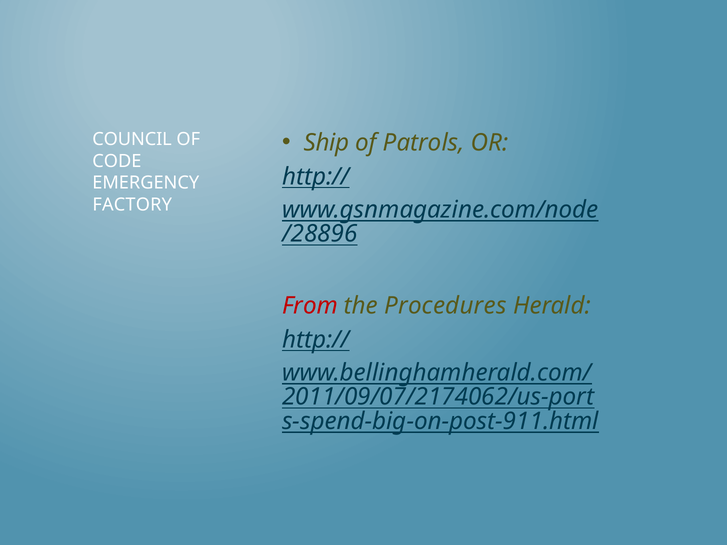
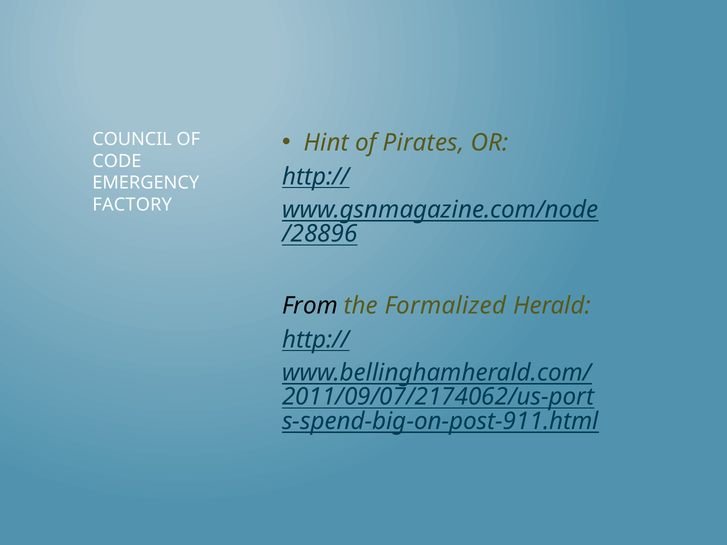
Ship: Ship -> Hint
Patrols: Patrols -> Pirates
From colour: red -> black
Procedures: Procedures -> Formalized
